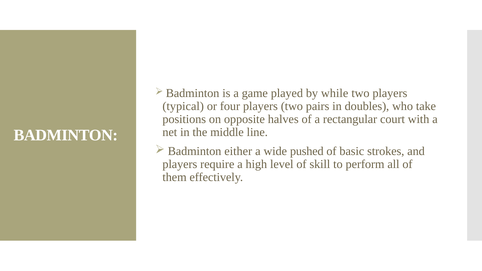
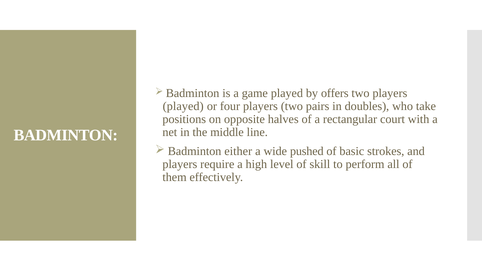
while: while -> offers
typical at (183, 106): typical -> played
